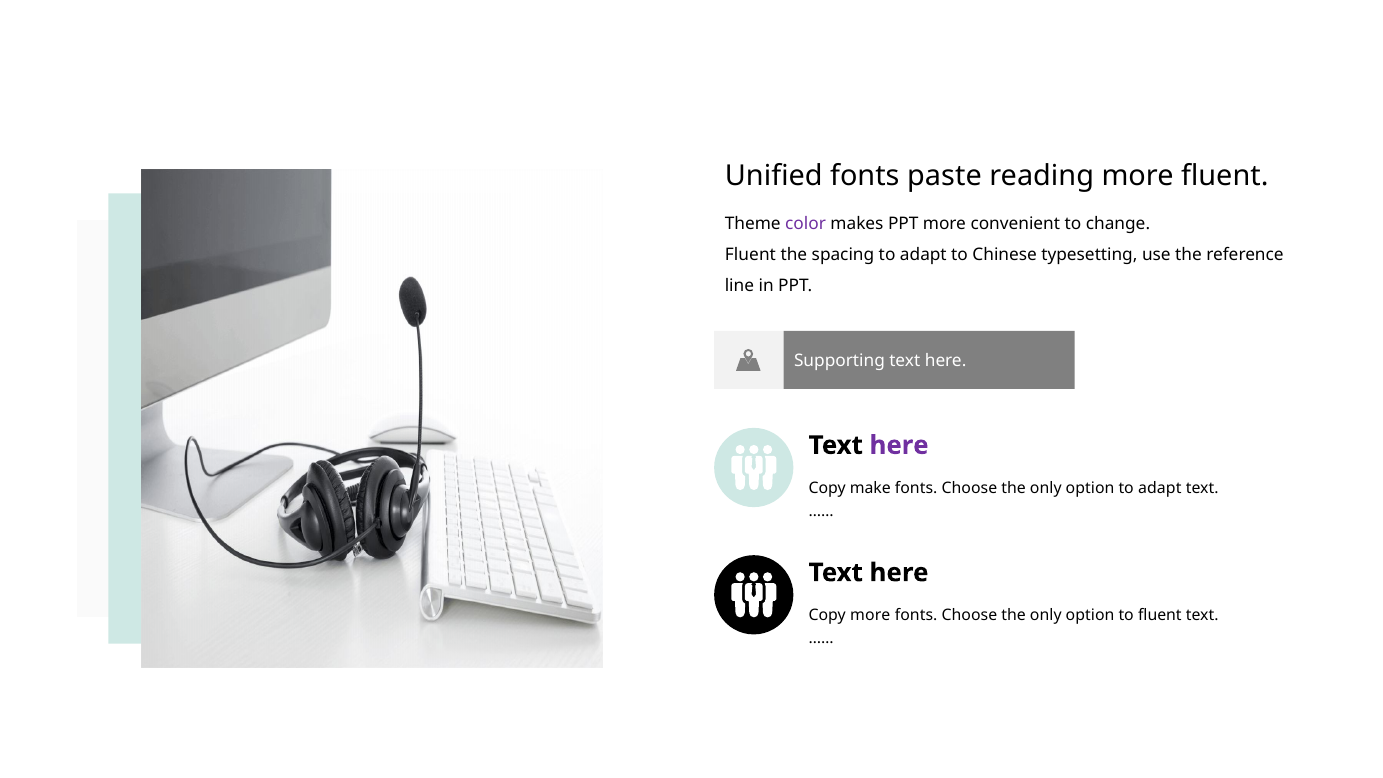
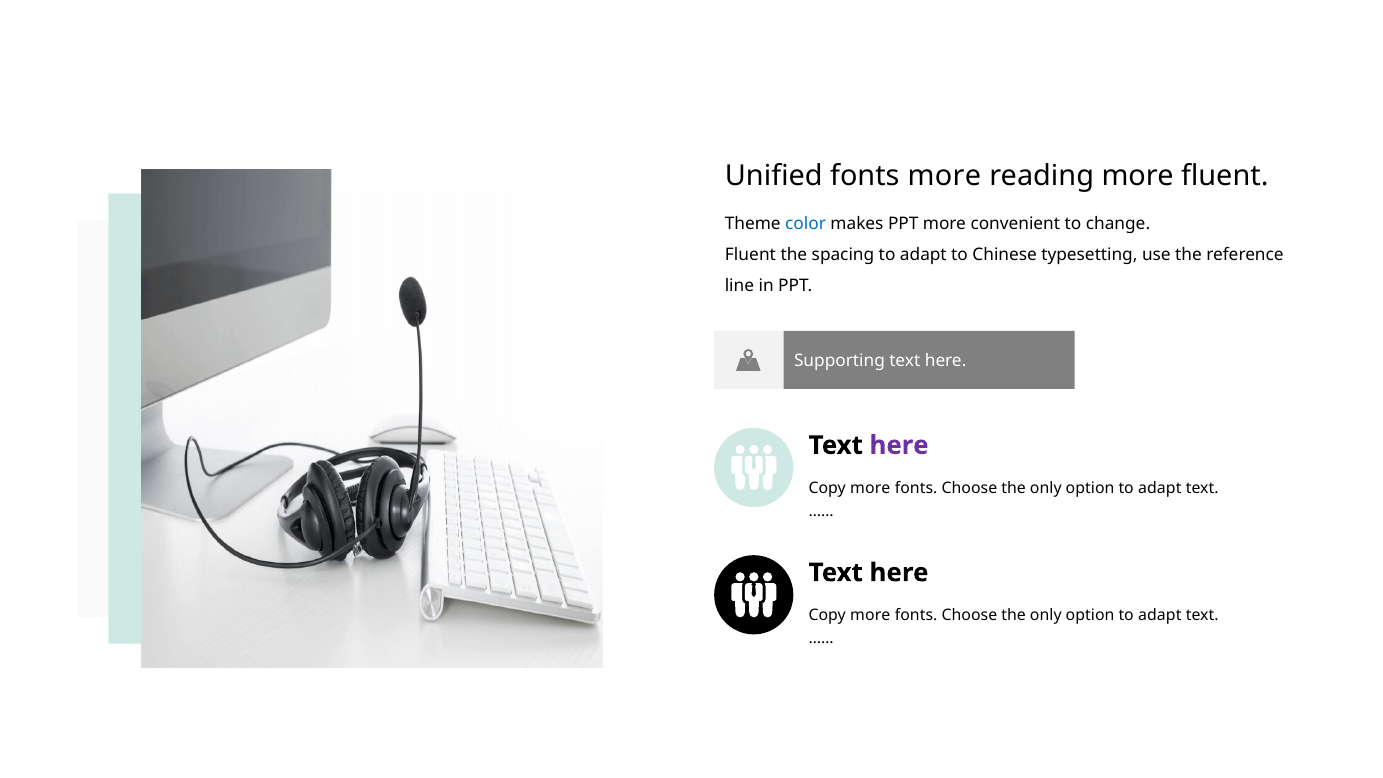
fonts paste: paste -> more
color colour: purple -> blue
make at (870, 488): make -> more
fluent at (1160, 616): fluent -> adapt
